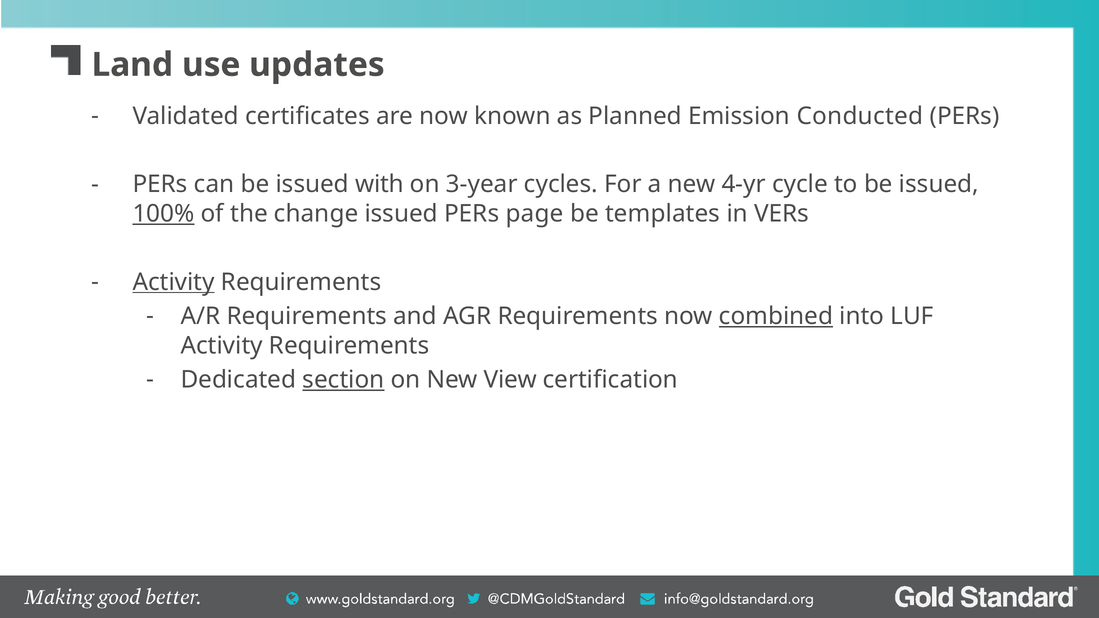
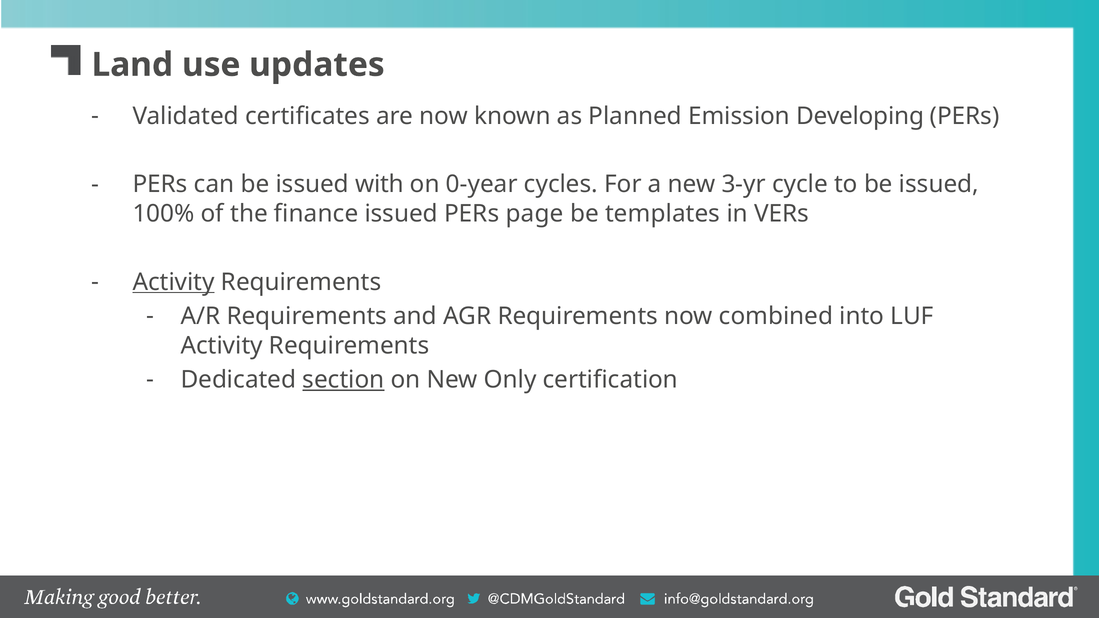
Conducted: Conducted -> Developing
3-year: 3-year -> 0-year
4-yr: 4-yr -> 3-yr
100% underline: present -> none
change: change -> finance
combined underline: present -> none
View: View -> Only
